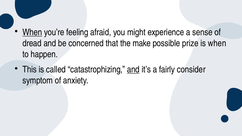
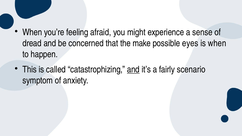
When at (32, 32) underline: present -> none
prize: prize -> eyes
consider: consider -> scenario
